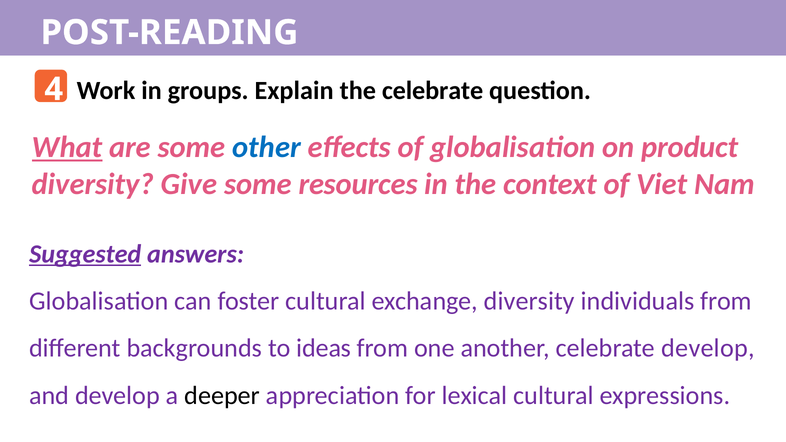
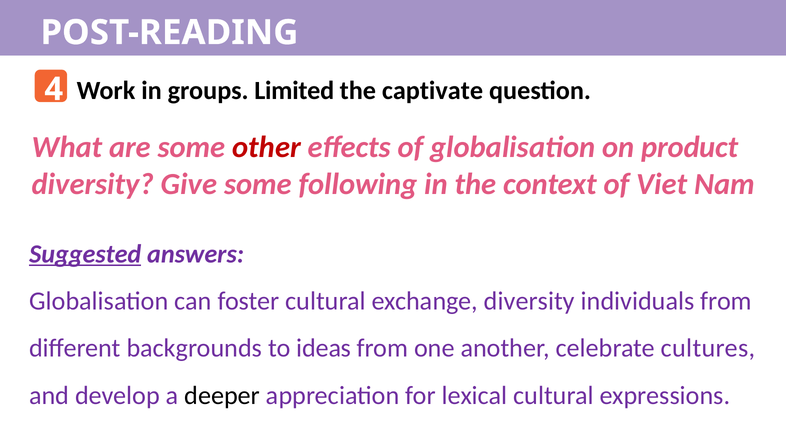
Explain: Explain -> Limited
the celebrate: celebrate -> captivate
What underline: present -> none
other colour: blue -> red
resources: resources -> following
celebrate develop: develop -> cultures
